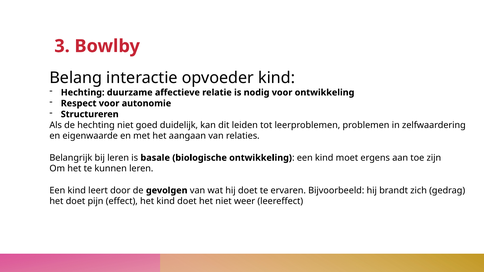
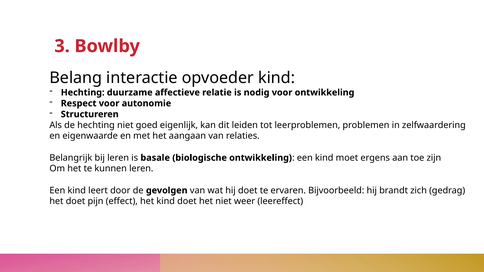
duidelijk: duidelijk -> eigenlijk
